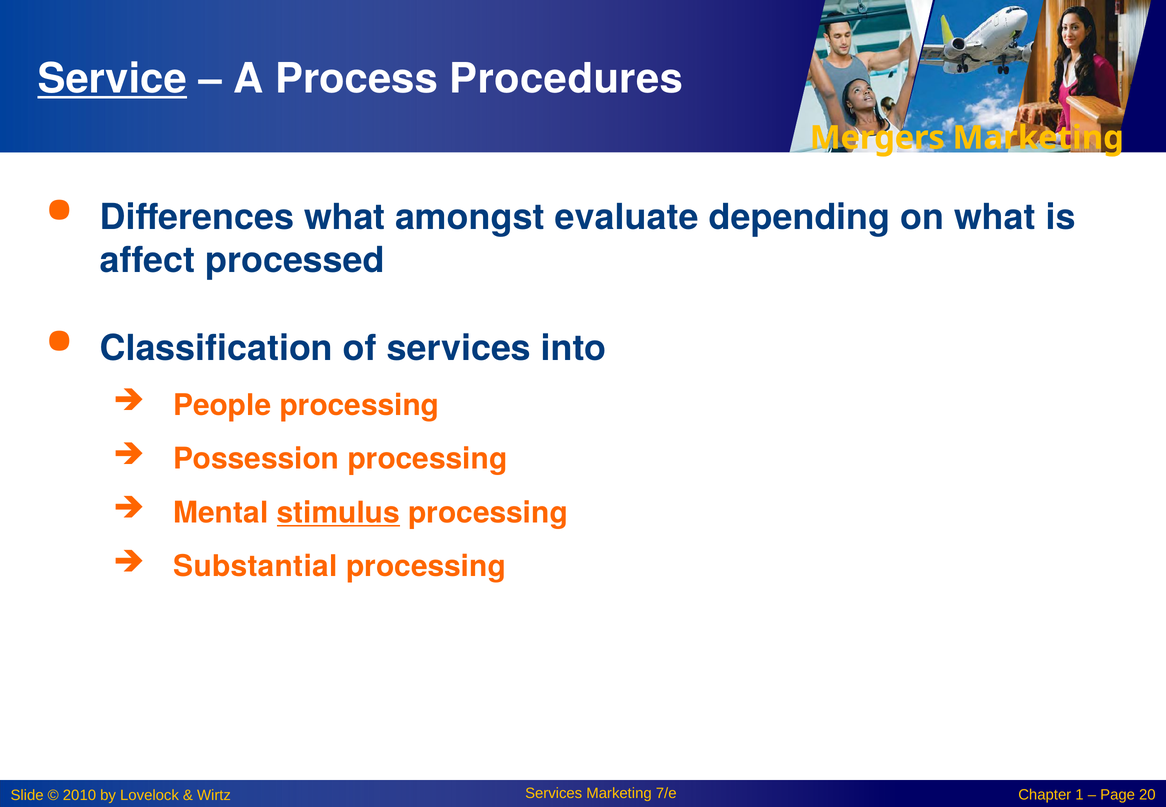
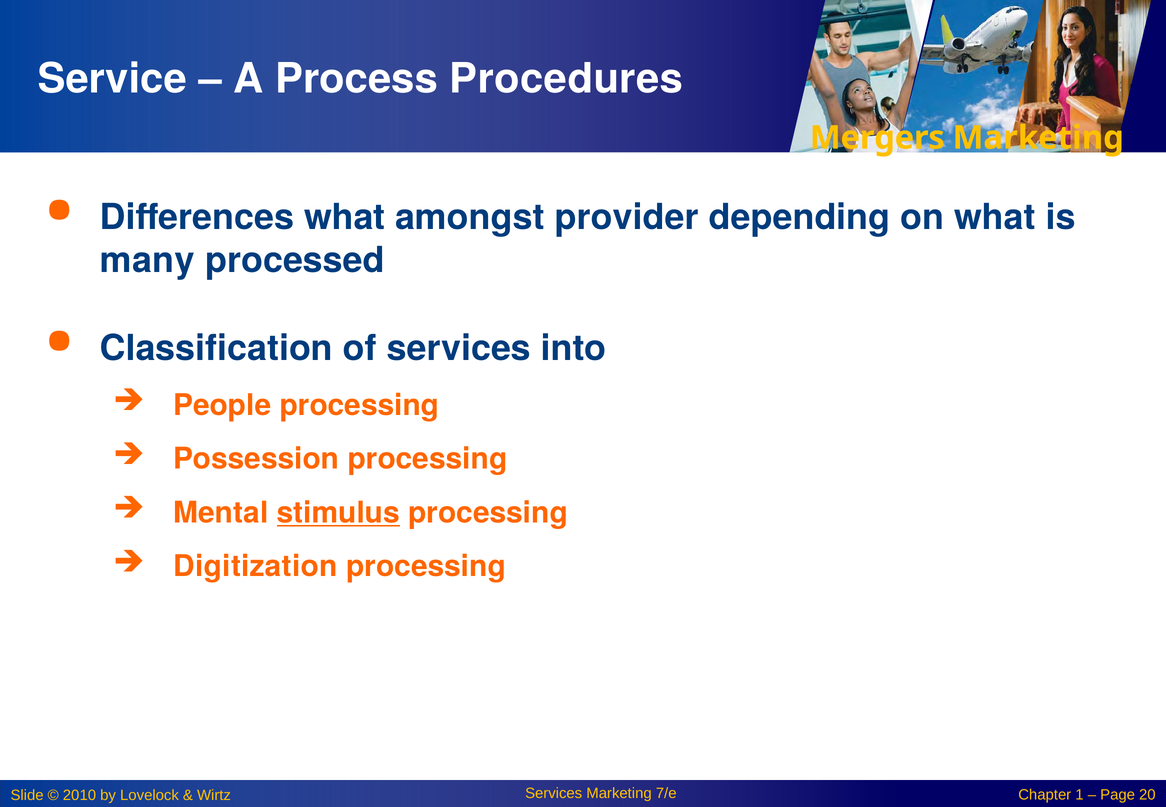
Service underline: present -> none
evaluate: evaluate -> provider
affect: affect -> many
Substantial: Substantial -> Digitization
